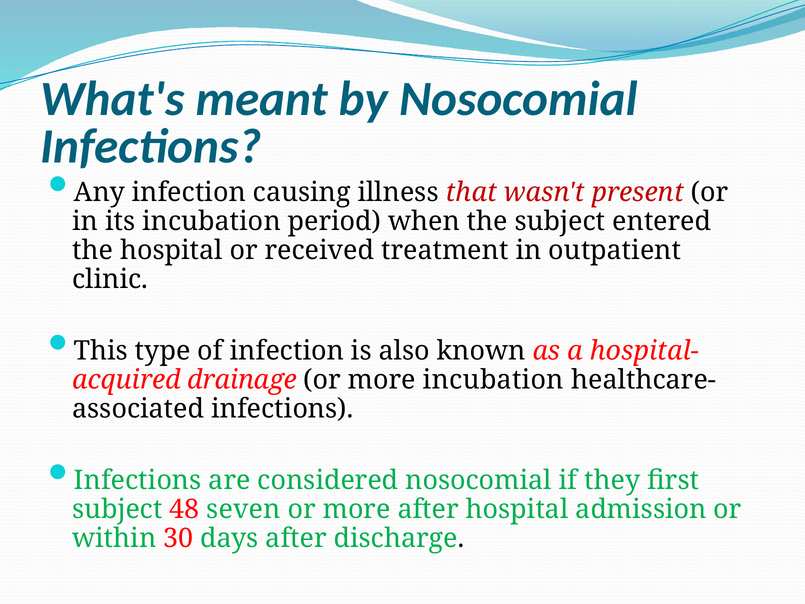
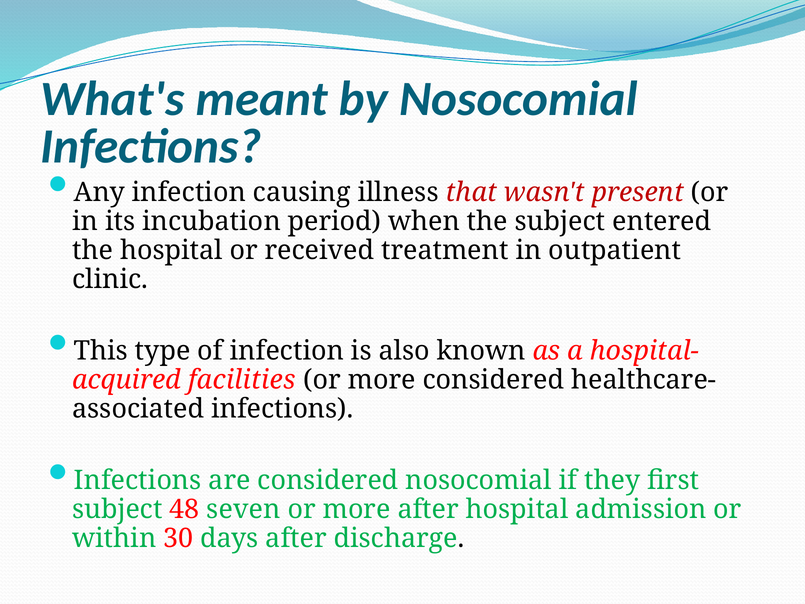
drainage: drainage -> facilities
more incubation: incubation -> considered
